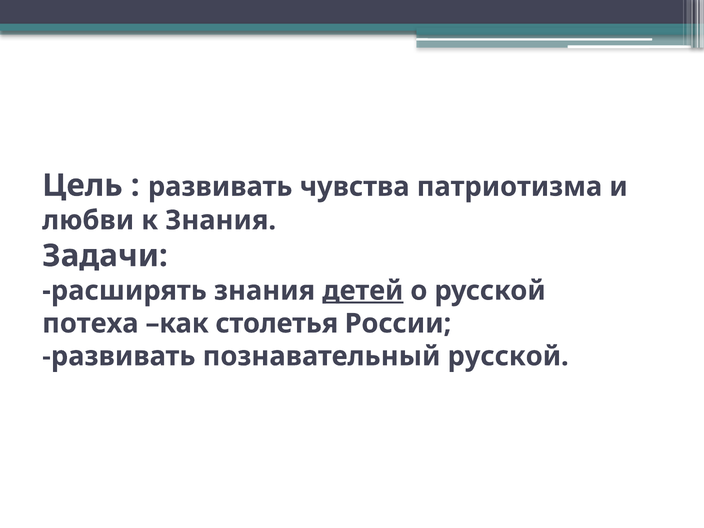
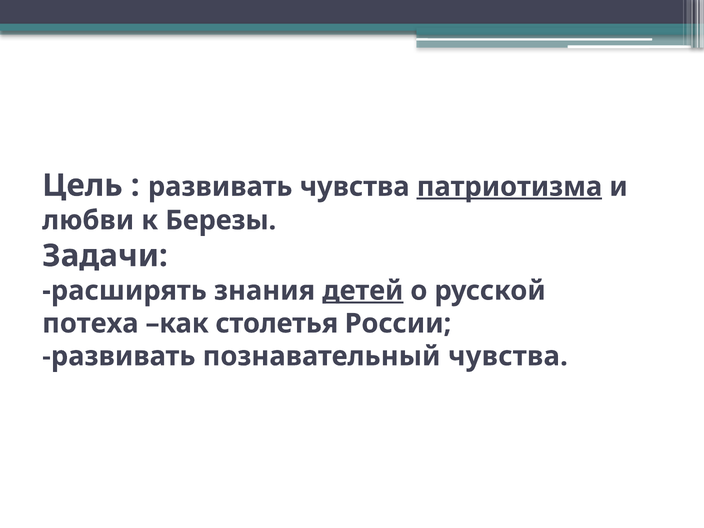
патриотизма underline: none -> present
к Знания: Знания -> Березы
познавательный русской: русской -> чувства
